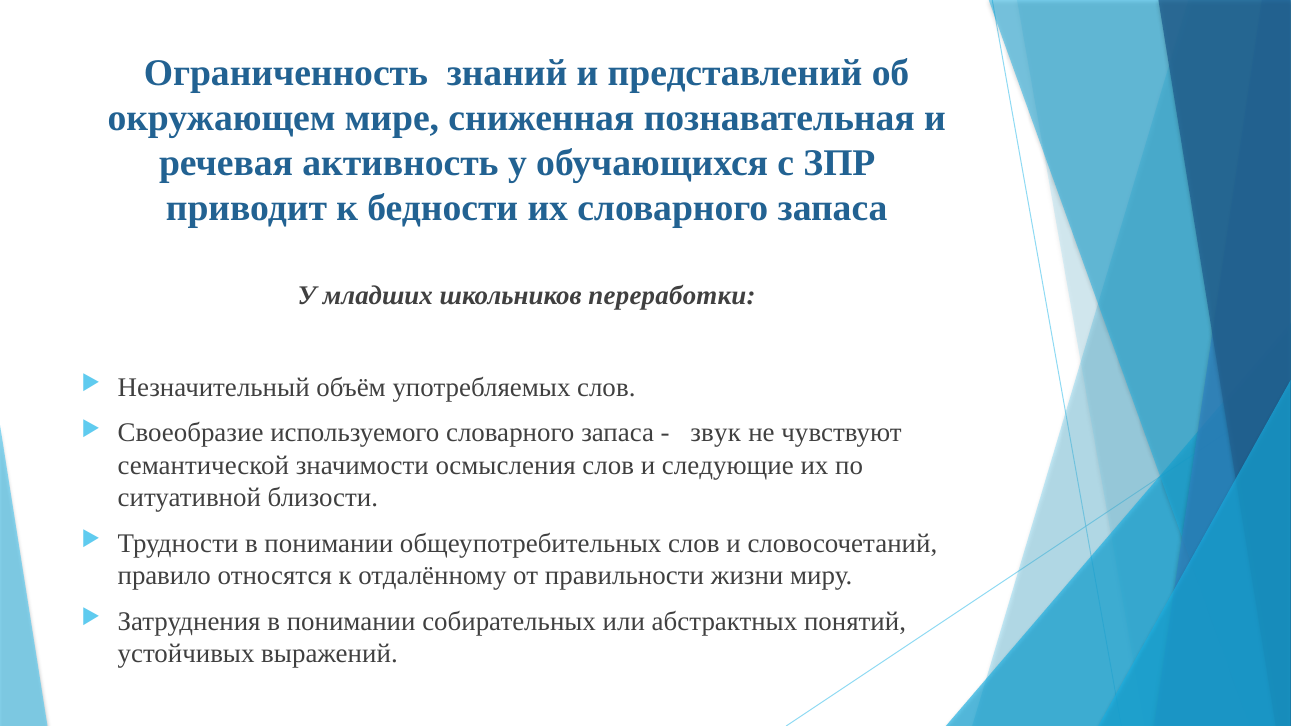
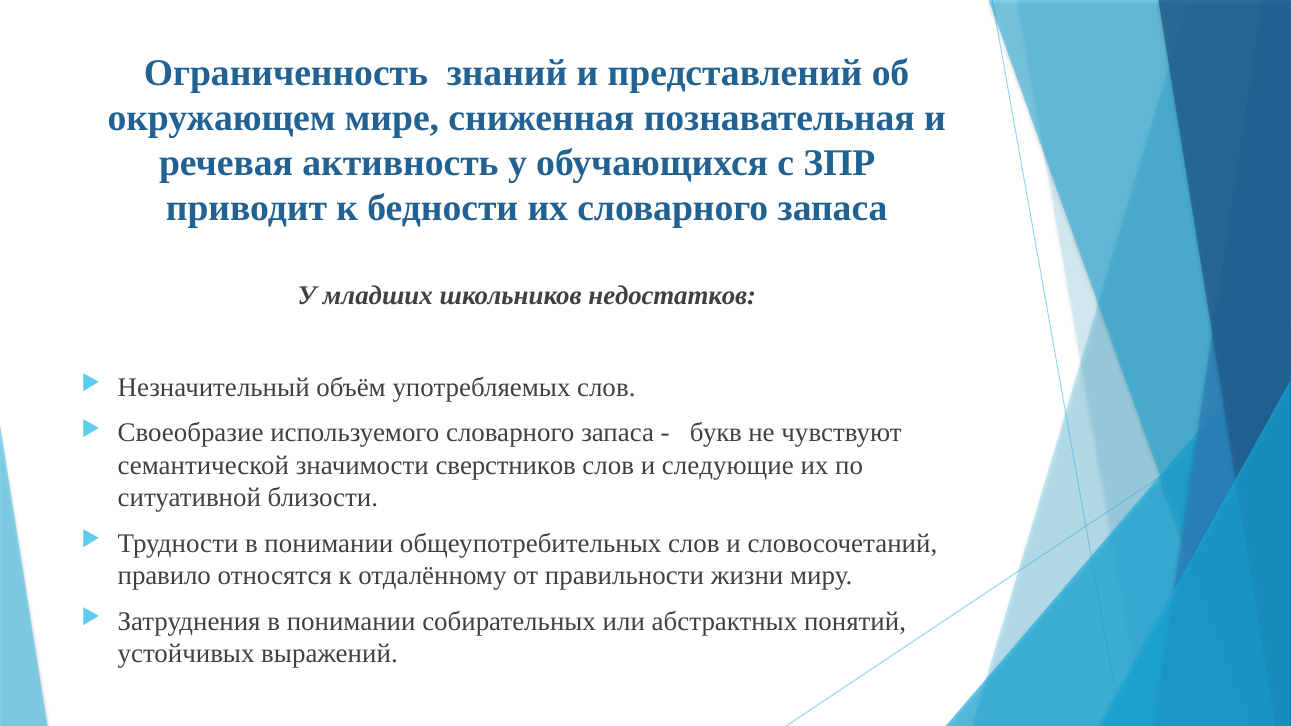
переработки: переработки -> недостатков
звук: звук -> букв
осмысления: осмысления -> сверстников
